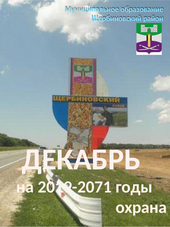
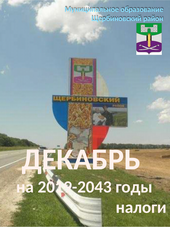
2019-2071: 2019-2071 -> 2019-2043
охрана: охрана -> налоги
